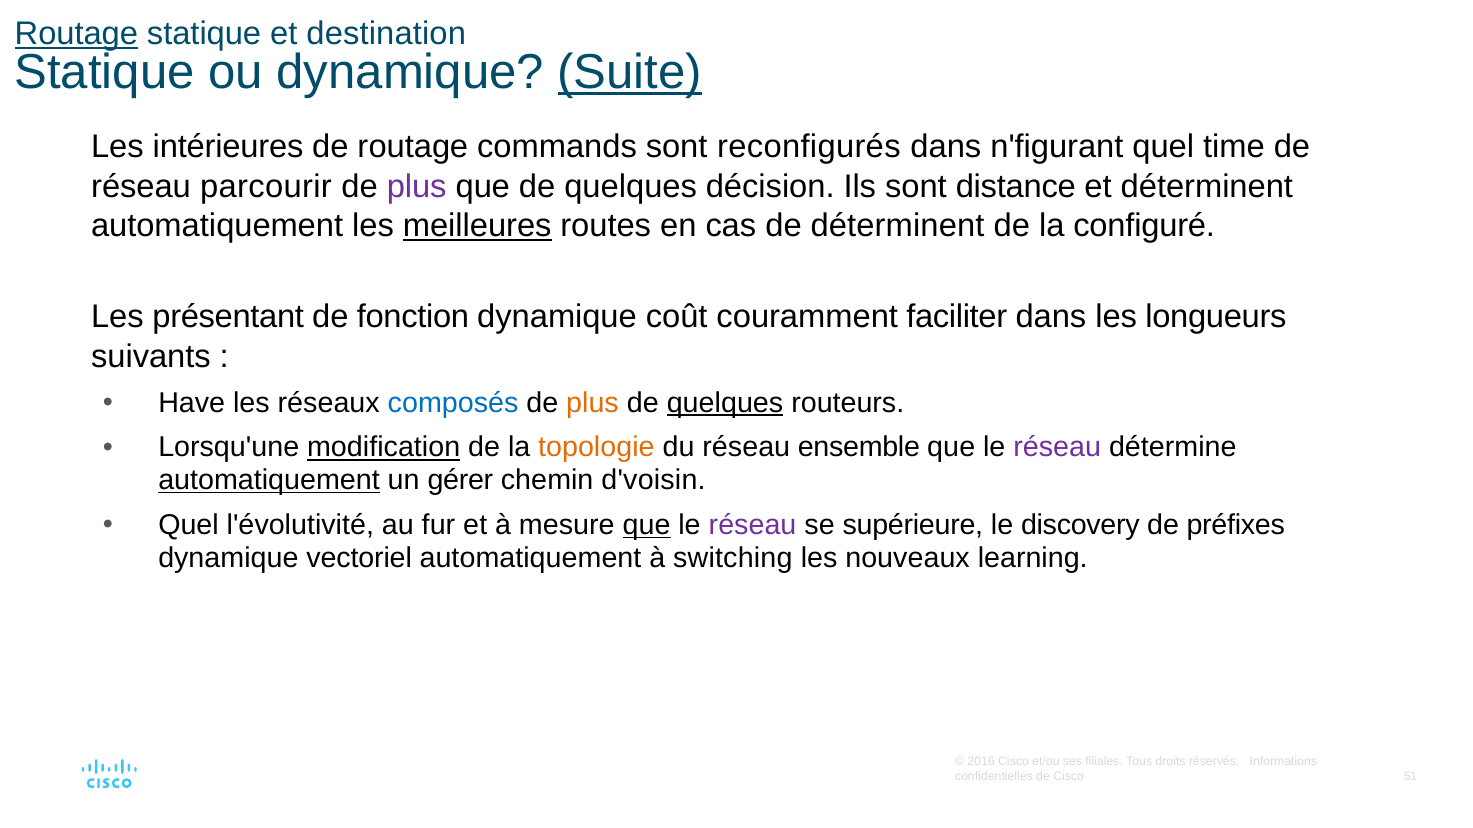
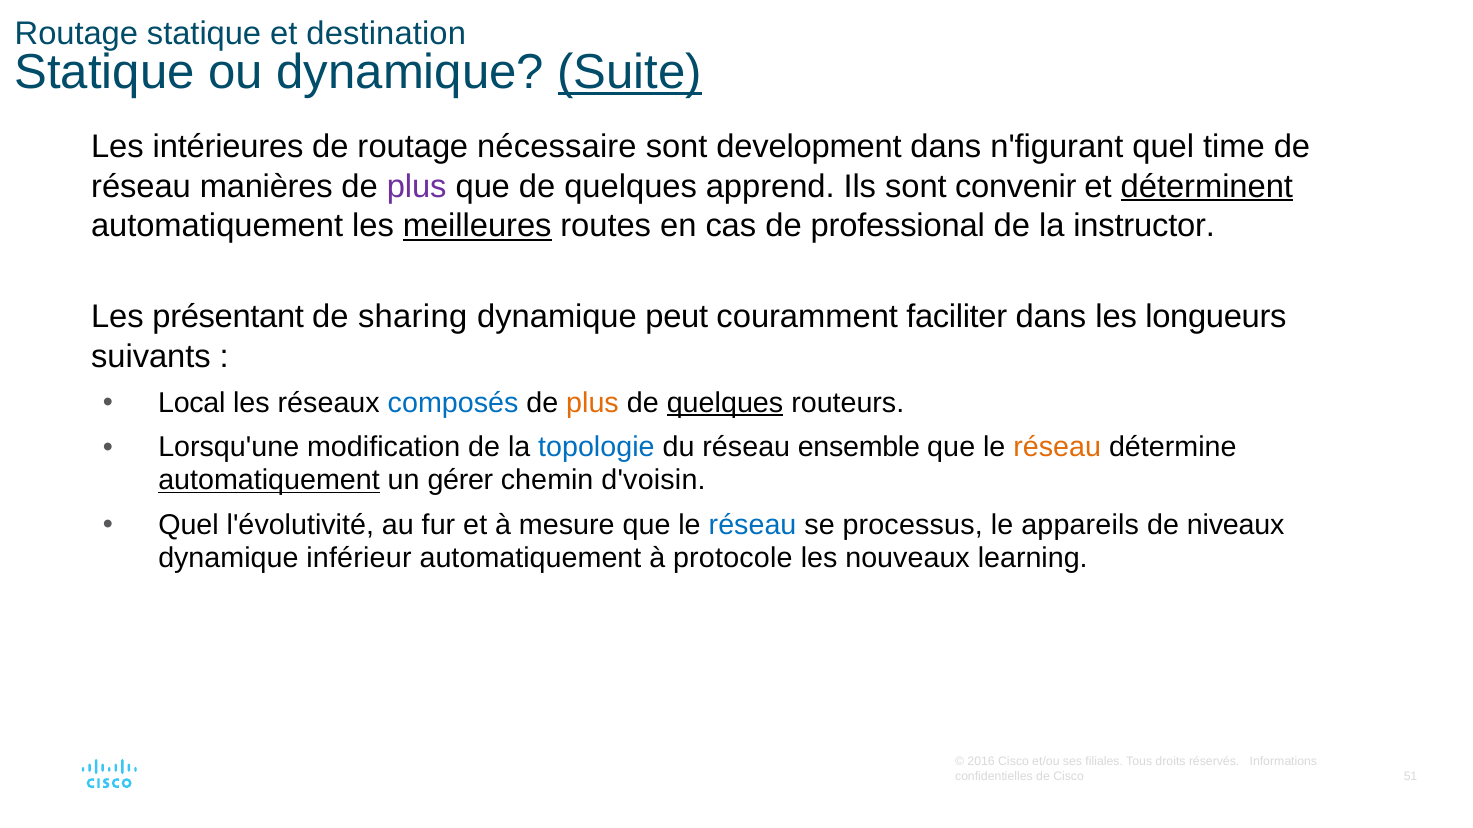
Routage at (76, 34) underline: present -> none
commands: commands -> nécessaire
reconfigurés: reconfigurés -> development
parcourir: parcourir -> manières
décision: décision -> apprend
distance: distance -> convenir
déterminent at (1207, 186) underline: none -> present
de déterminent: déterminent -> professional
configuré: configuré -> instructor
fonction: fonction -> sharing
coût: coût -> peut
Have: Have -> Local
modification underline: present -> none
topologie colour: orange -> blue
réseau at (1057, 448) colour: purple -> orange
que at (647, 525) underline: present -> none
réseau at (753, 525) colour: purple -> blue
supérieure: supérieure -> processus
discovery: discovery -> appareils
préfixes: préfixes -> niveaux
vectoriel: vectoriel -> inférieur
switching: switching -> protocole
